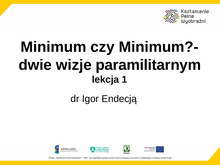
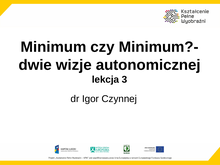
paramilitarnym: paramilitarnym -> autonomicznej
1: 1 -> 3
Endecją: Endecją -> Czynnej
